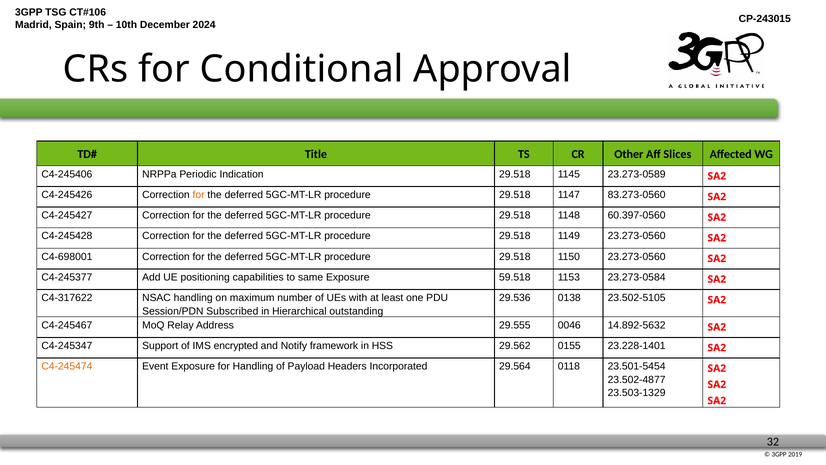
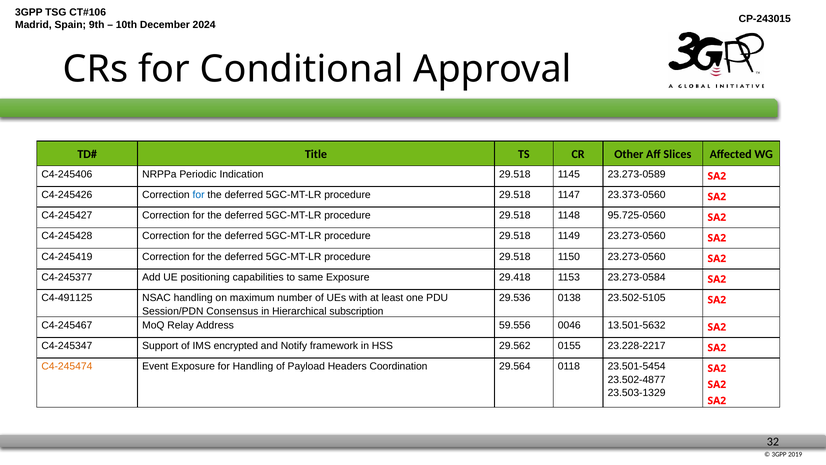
for at (199, 195) colour: orange -> blue
83.273-0560: 83.273-0560 -> 23.373-0560
60.397-0560: 60.397-0560 -> 95.725-0560
C4-698001: C4-698001 -> C4-245419
59.518: 59.518 -> 29.418
C4-317622: C4-317622 -> C4-491125
Subscribed: Subscribed -> Consensus
outstanding: outstanding -> subscription
29.555: 29.555 -> 59.556
14.892-5632: 14.892-5632 -> 13.501-5632
23.228-1401: 23.228-1401 -> 23.228-2217
Incorporated: Incorporated -> Coordination
